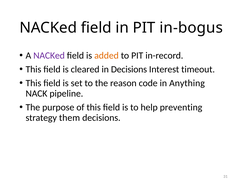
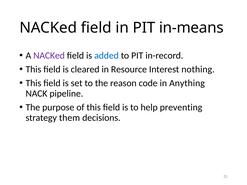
in-bogus: in-bogus -> in-means
added colour: orange -> blue
in Decisions: Decisions -> Resource
timeout: timeout -> nothing
